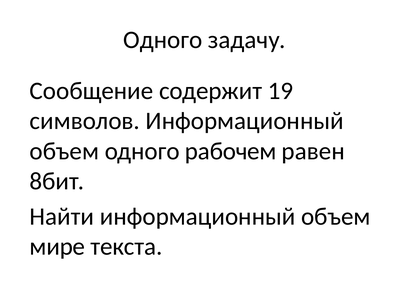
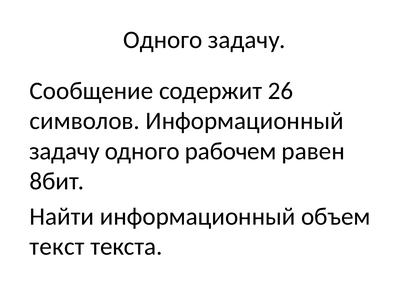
19: 19 -> 26
объем at (64, 151): объем -> задачу
мире: мире -> текст
